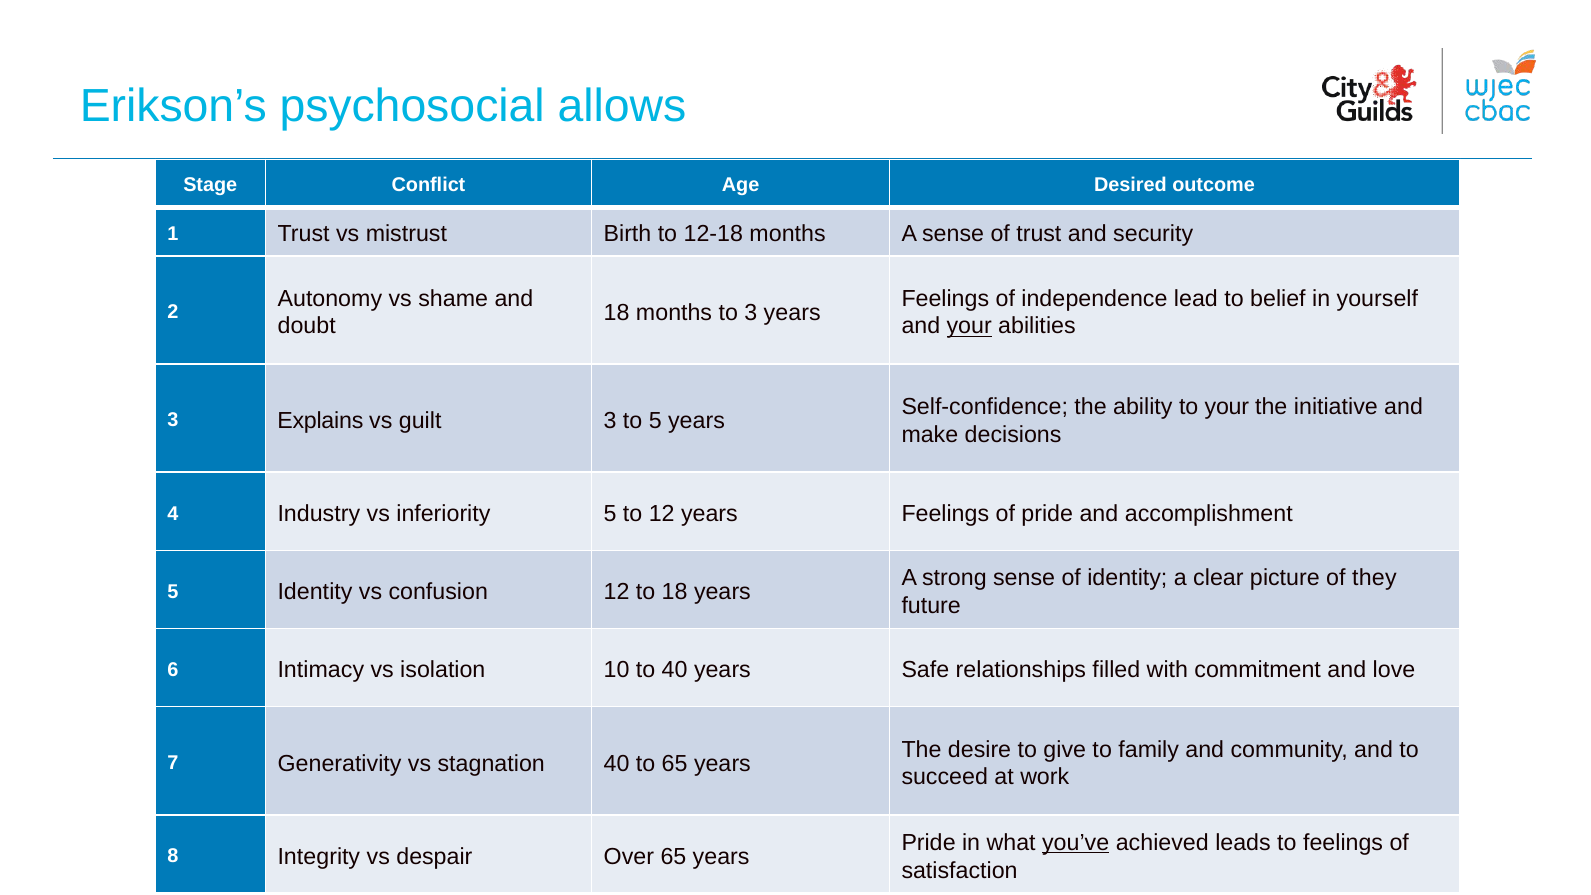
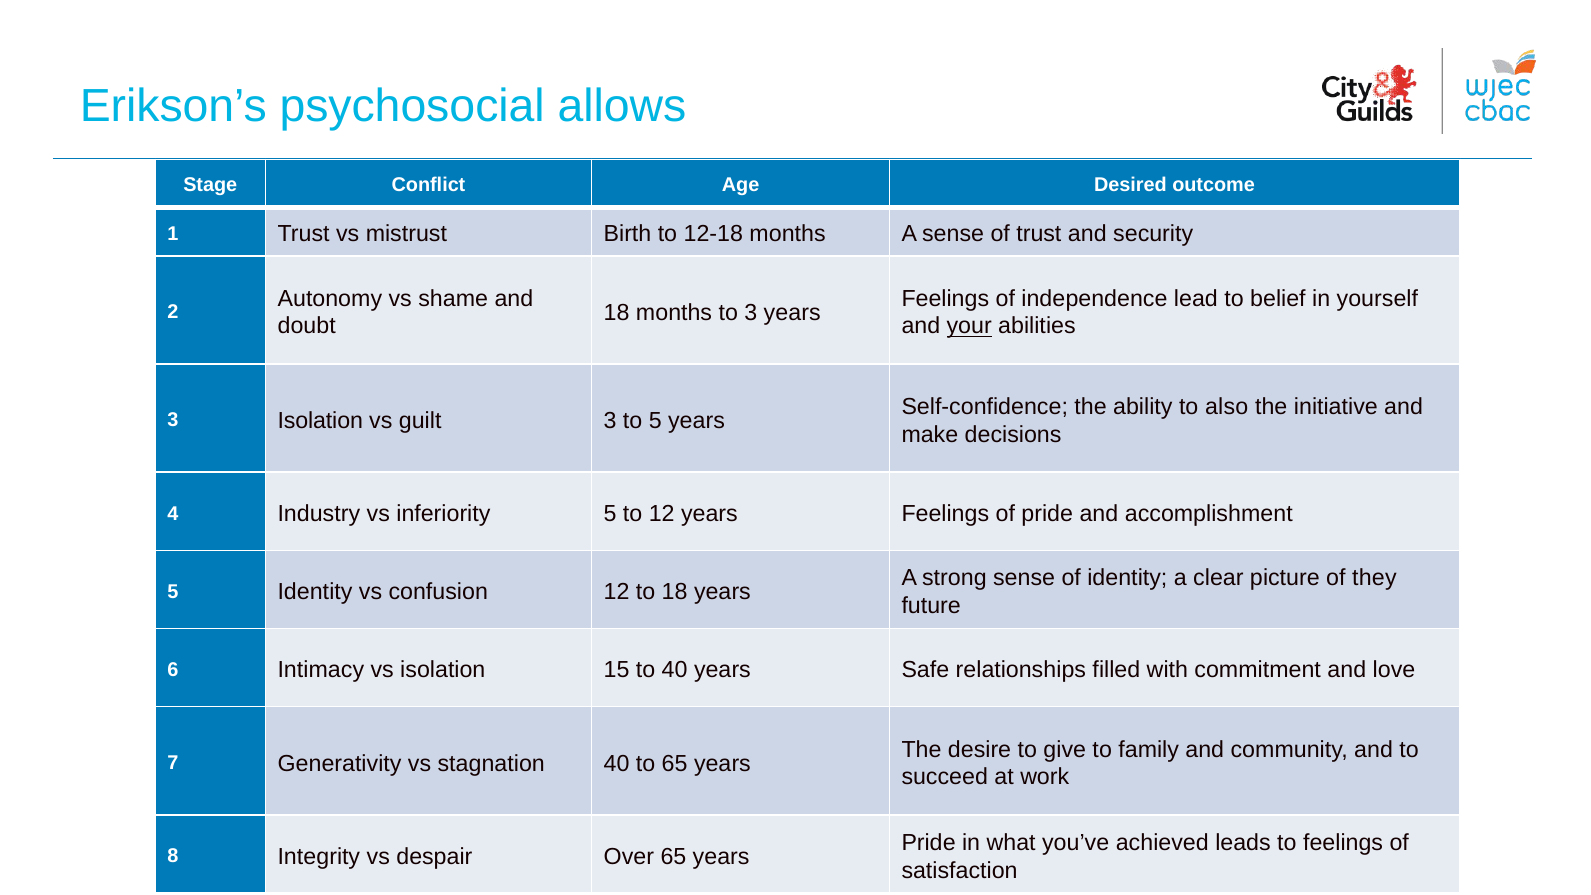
to your: your -> also
3 Explains: Explains -> Isolation
10: 10 -> 15
you’ve underline: present -> none
